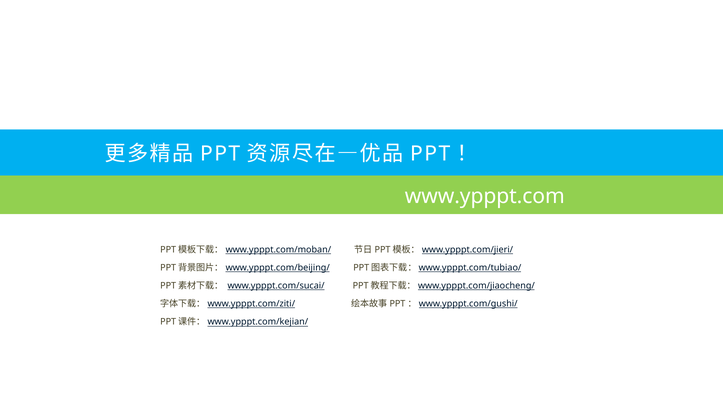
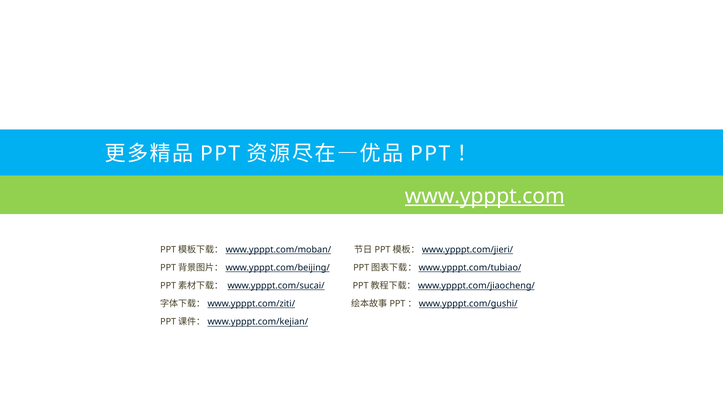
www.ypppt.com underline: none -> present
